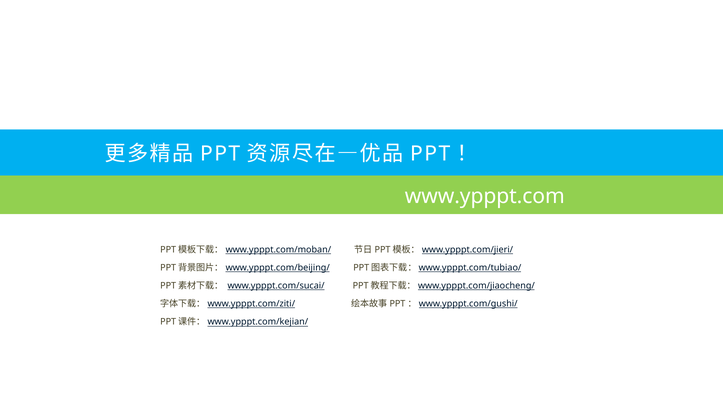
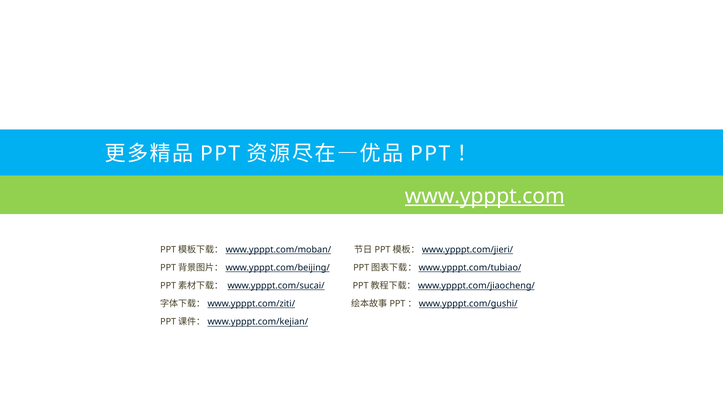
www.ypppt.com underline: none -> present
